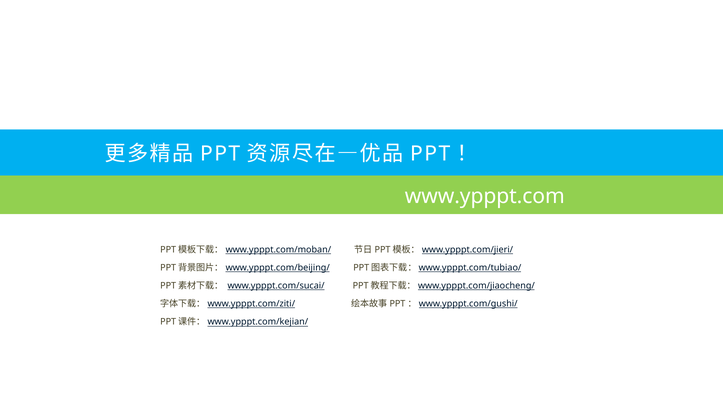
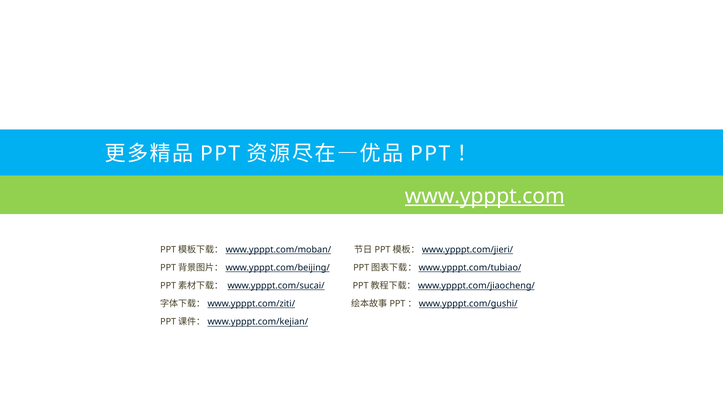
www.ypppt.com underline: none -> present
